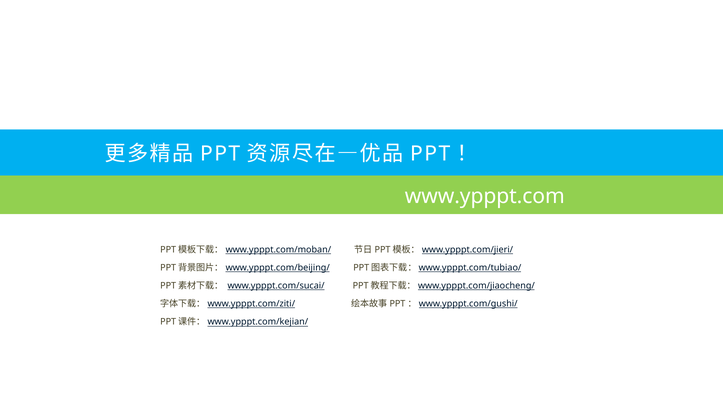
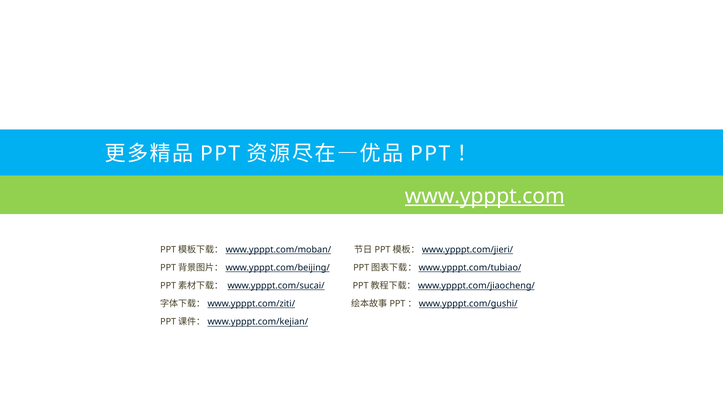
www.ypppt.com underline: none -> present
